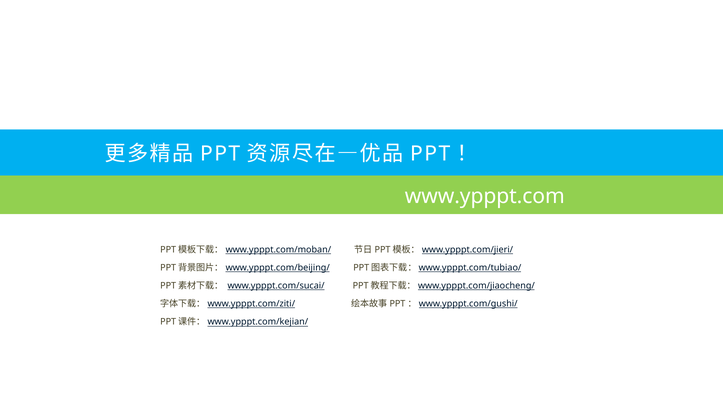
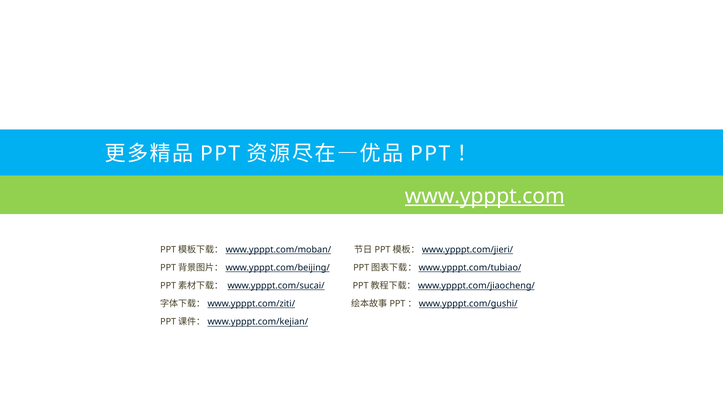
www.ypppt.com underline: none -> present
